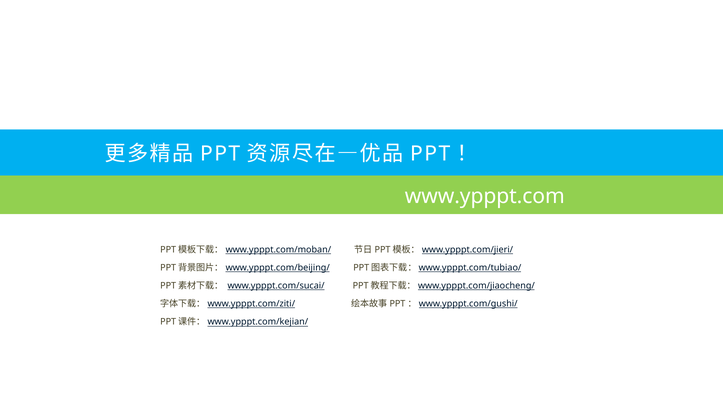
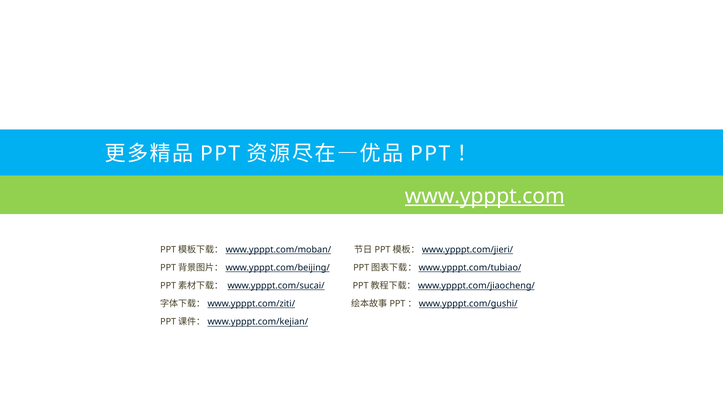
www.ypppt.com underline: none -> present
